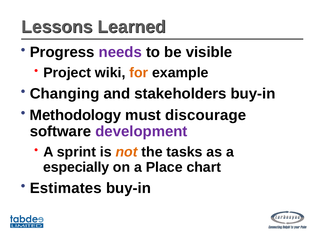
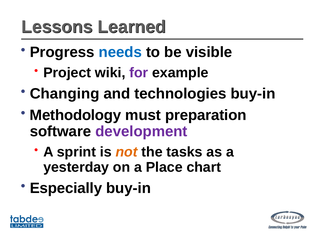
needs colour: purple -> blue
for colour: orange -> purple
stakeholders: stakeholders -> technologies
discourage: discourage -> preparation
especially: especially -> yesterday
Estimates: Estimates -> Especially
